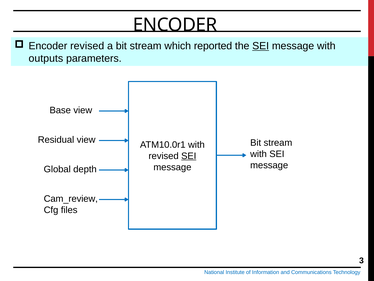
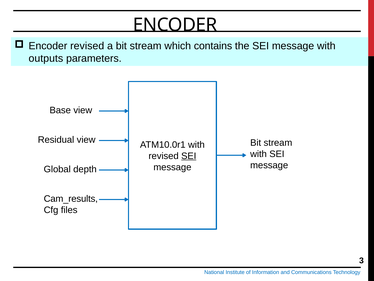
reported: reported -> contains
SEI at (261, 46) underline: present -> none
Cam_review: Cam_review -> Cam_results
